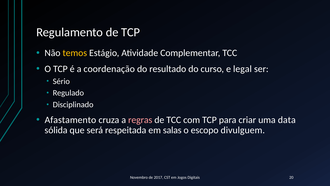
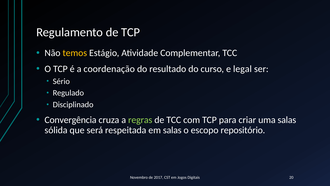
Afastamento: Afastamento -> Convergência
regras colour: pink -> light green
uma data: data -> salas
divulguem: divulguem -> repositório
